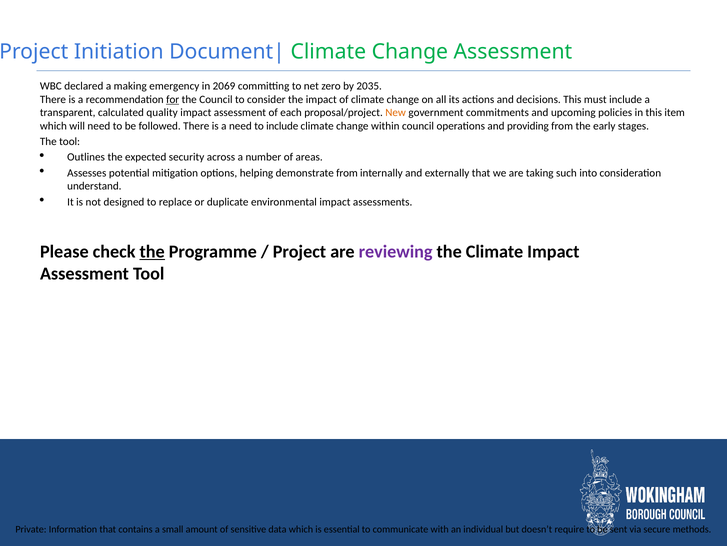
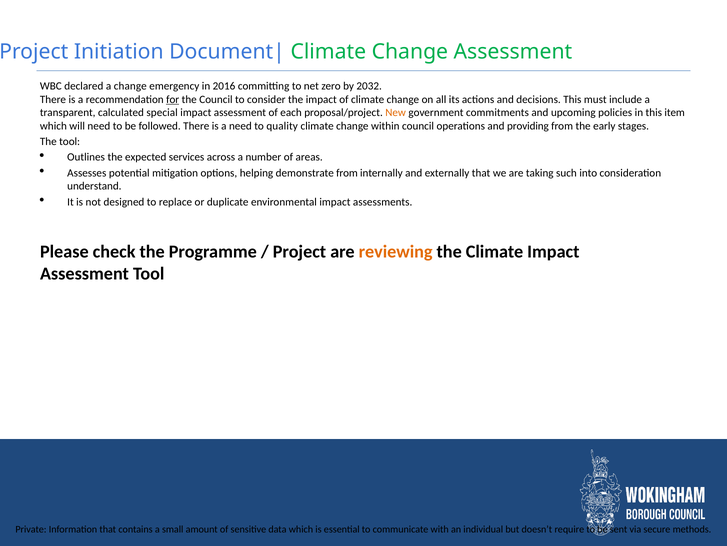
a making: making -> change
2069: 2069 -> 2016
2035: 2035 -> 2032
quality: quality -> special
to include: include -> quality
security: security -> services
the at (152, 251) underline: present -> none
reviewing colour: purple -> orange
